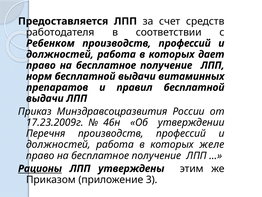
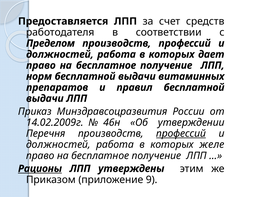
Ребенком: Ребенком -> Пределом
17.23.2009г: 17.23.2009г -> 14.02.2009г
профессий at (181, 133) underline: none -> present
3: 3 -> 9
